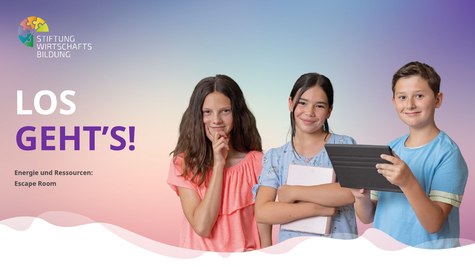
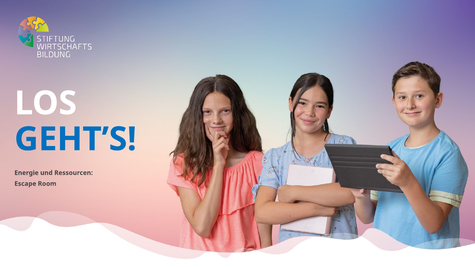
GEHT’S colour: purple -> blue
